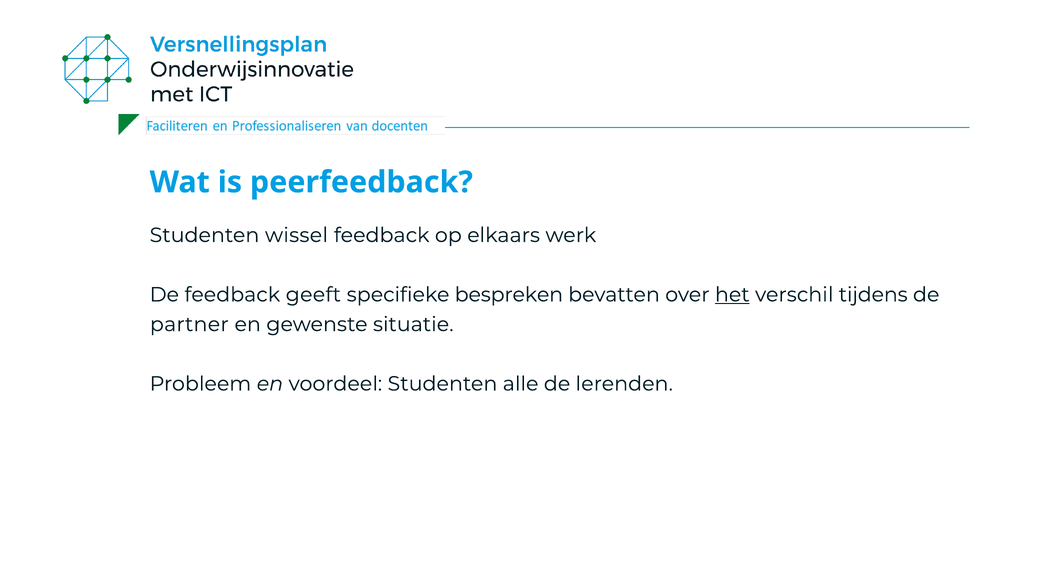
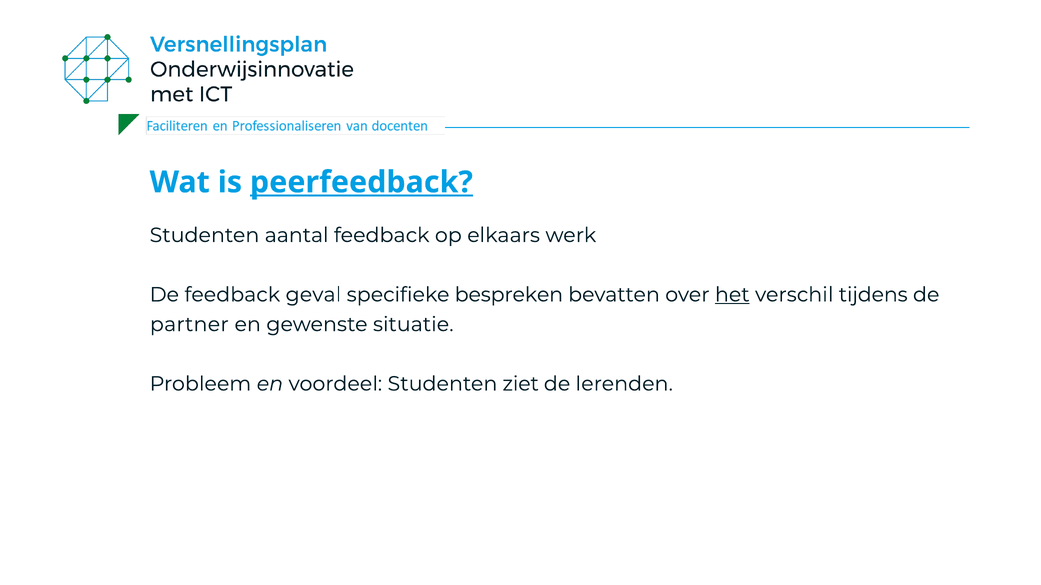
peerfeedback underline: none -> present
wissel: wissel -> aantal
geeft: geeft -> geval
alle: alle -> ziet
